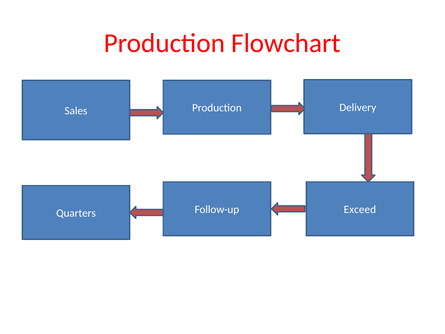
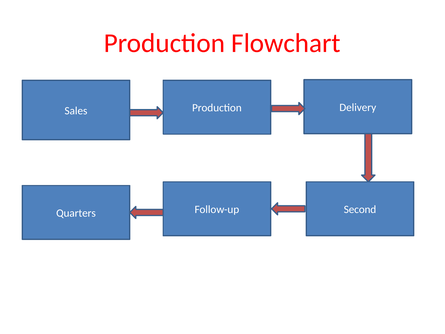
Exceed: Exceed -> Second
